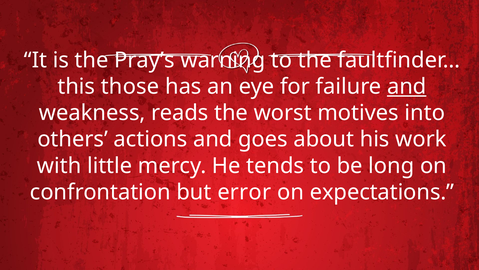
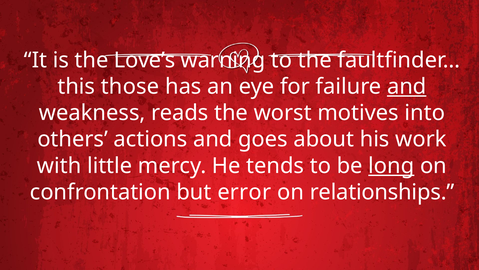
Pray’s: Pray’s -> Love’s
long underline: none -> present
expectations: expectations -> relationships
